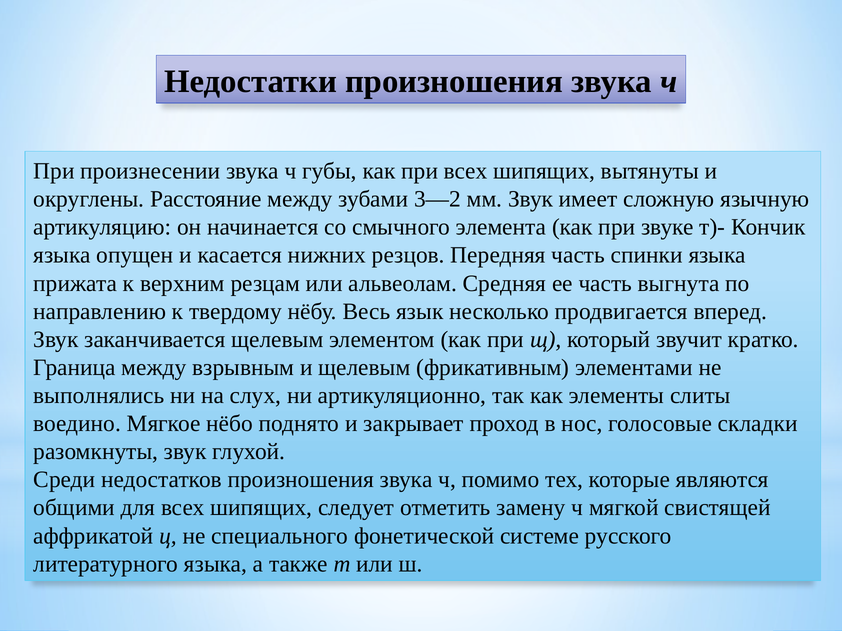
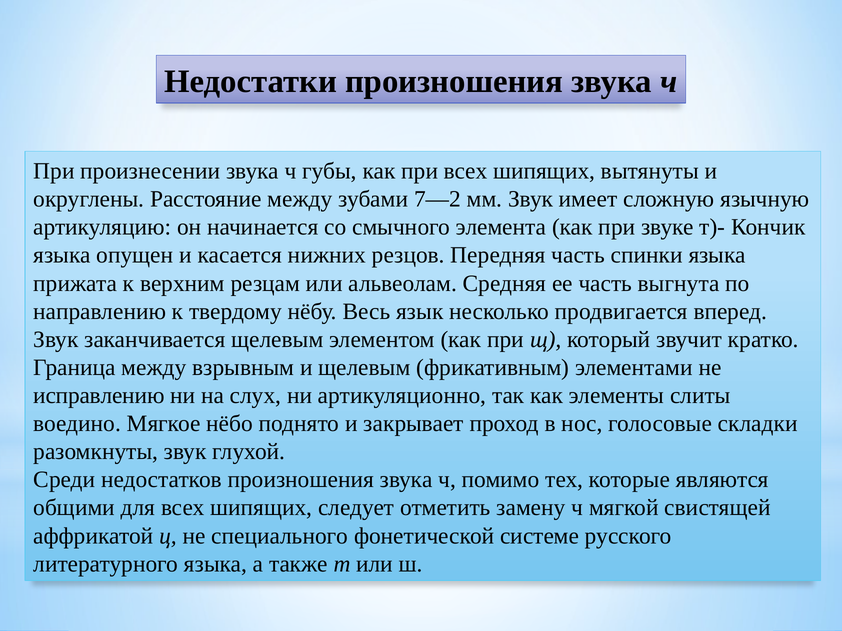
3—2: 3—2 -> 7—2
выполнялись: выполнялись -> исправлению
